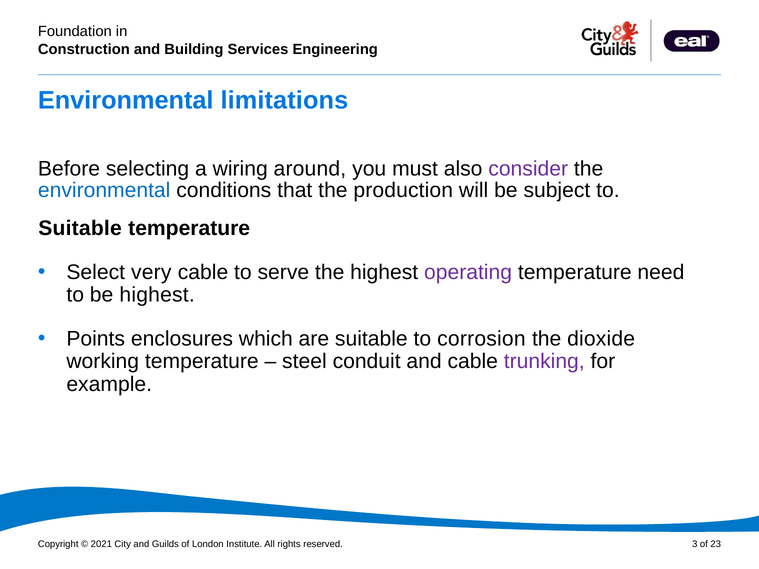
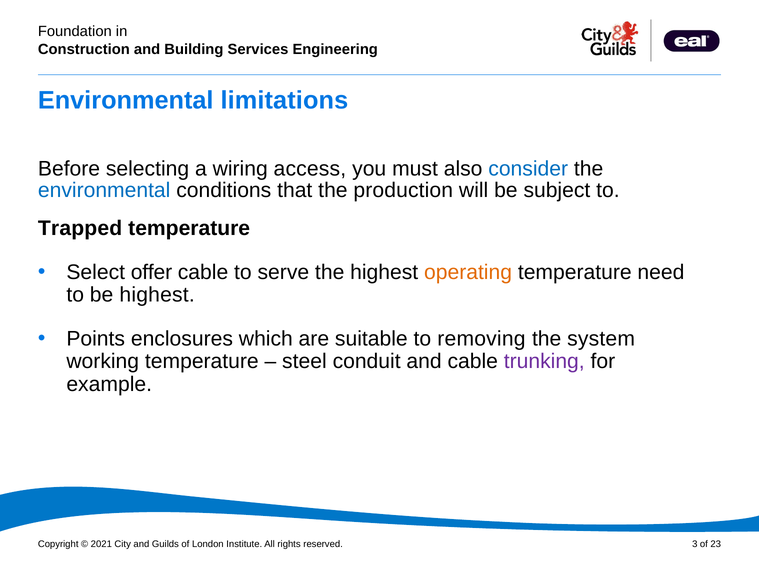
around: around -> access
consider colour: purple -> blue
Suitable at (80, 228): Suitable -> Trapped
very: very -> offer
operating colour: purple -> orange
corrosion: corrosion -> removing
dioxide: dioxide -> system
